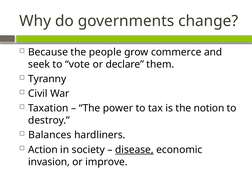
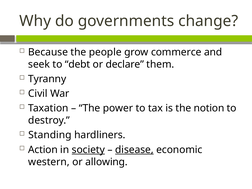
vote: vote -> debt
Balances: Balances -> Standing
society underline: none -> present
invasion: invasion -> western
improve: improve -> allowing
